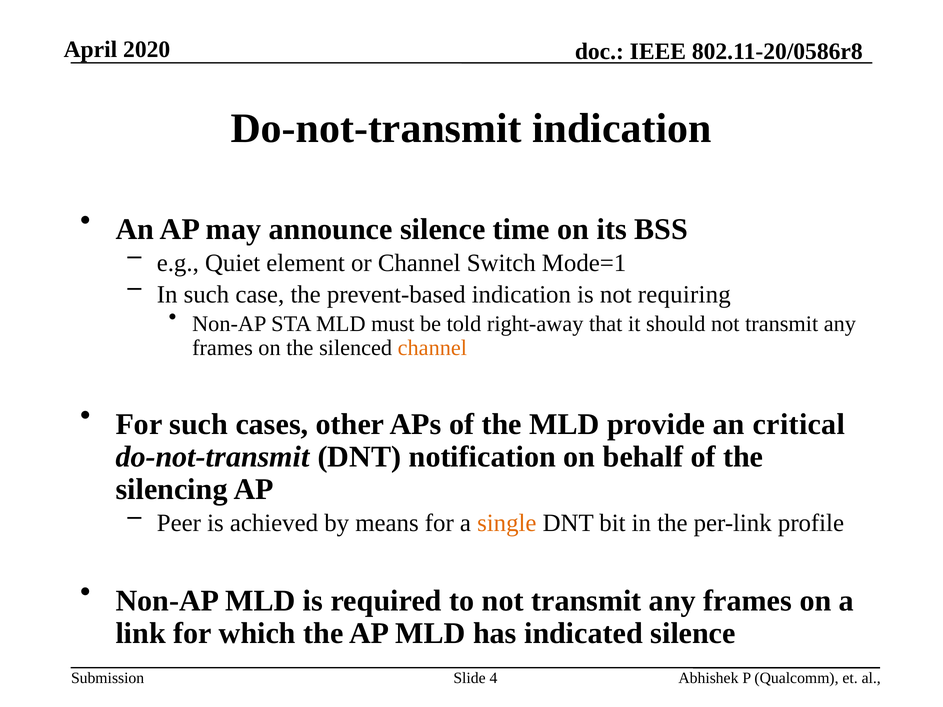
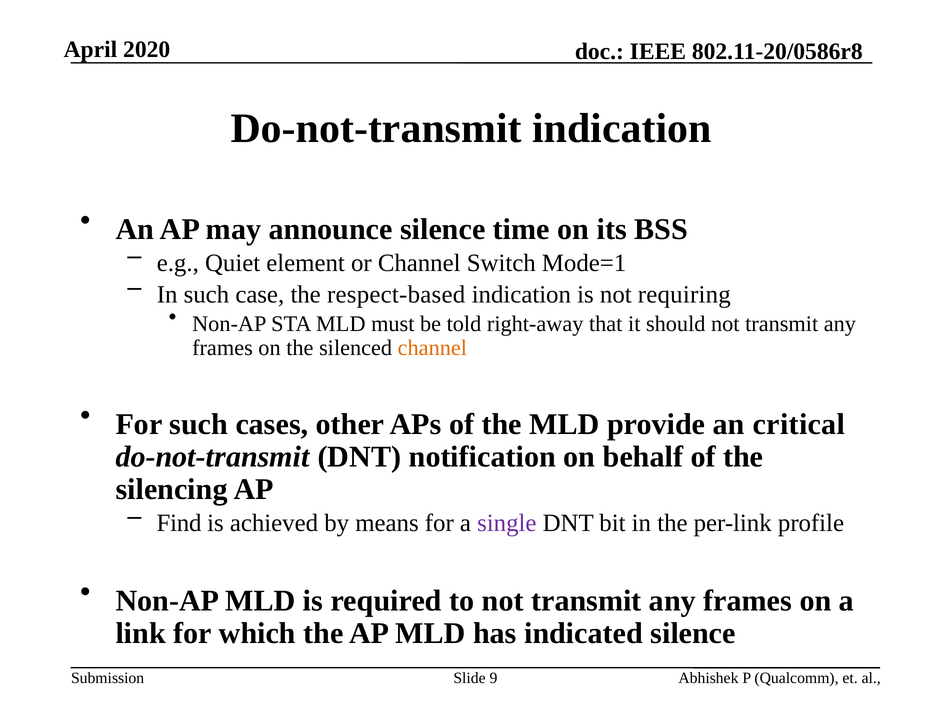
prevent-based: prevent-based -> respect-based
Peer: Peer -> Find
single colour: orange -> purple
4: 4 -> 9
